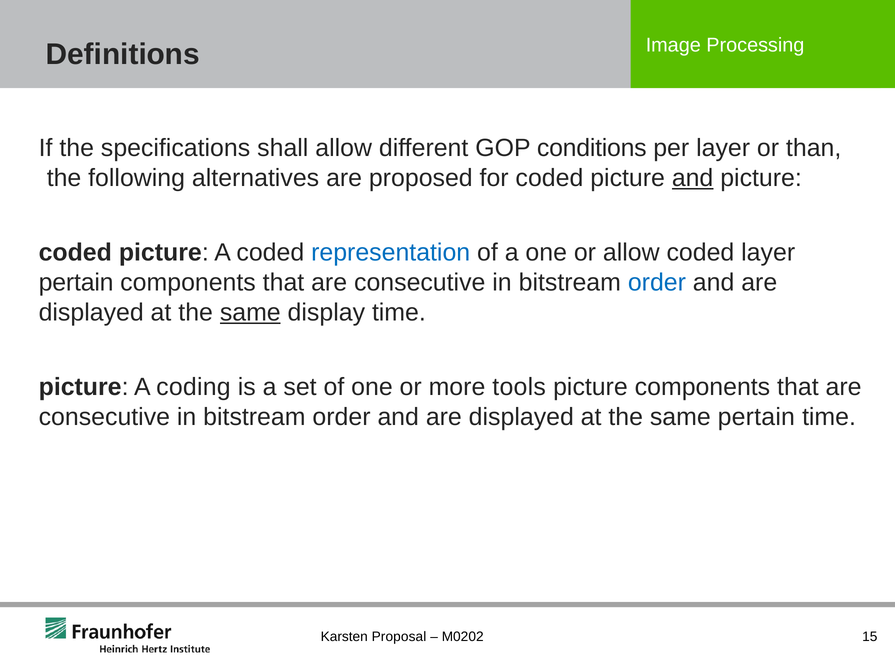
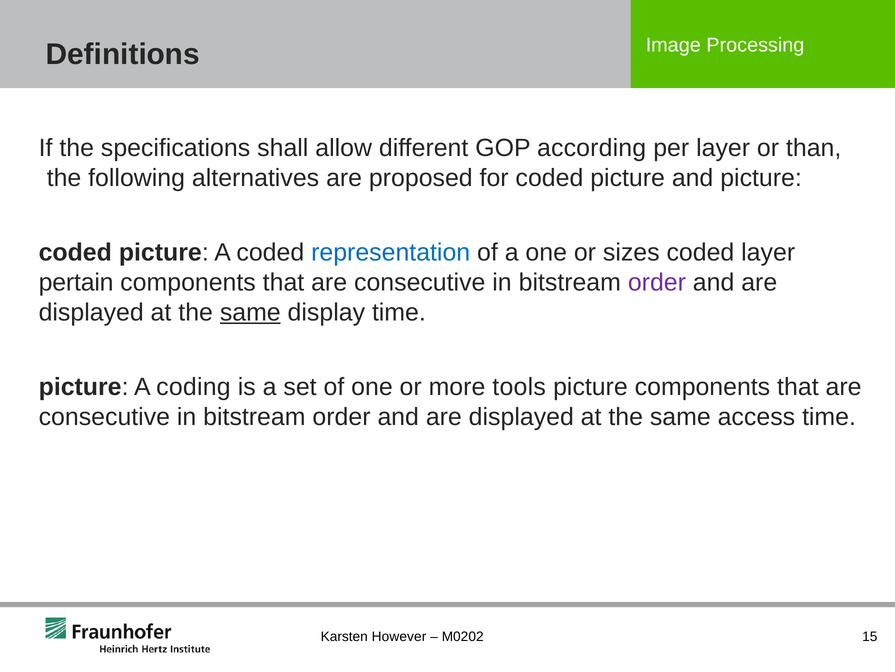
conditions: conditions -> according
and at (693, 178) underline: present -> none
or allow: allow -> sizes
order at (657, 282) colour: blue -> purple
same pertain: pertain -> access
Proposal: Proposal -> However
